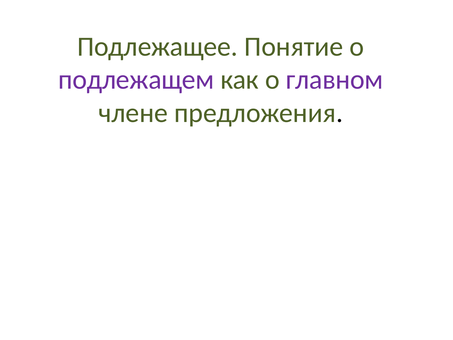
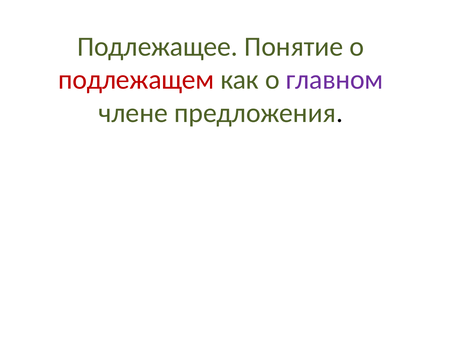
подлежащем colour: purple -> red
